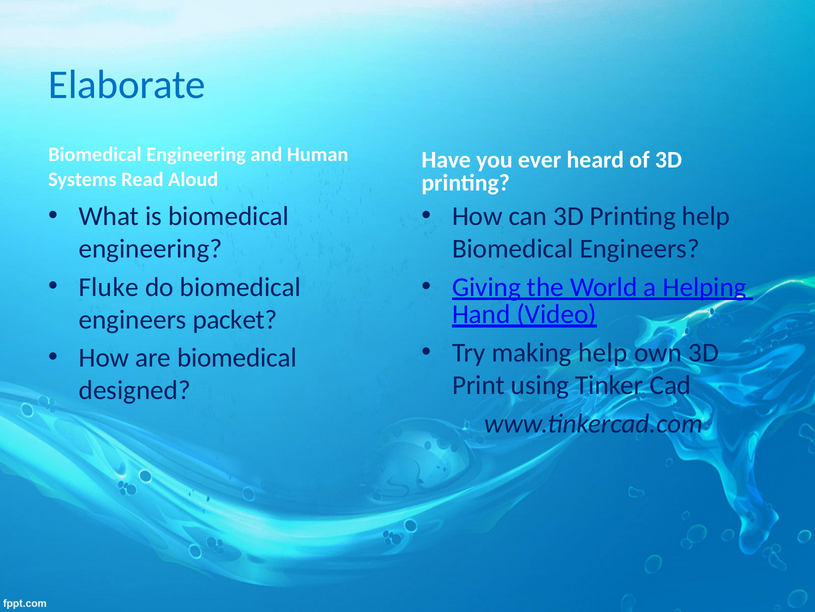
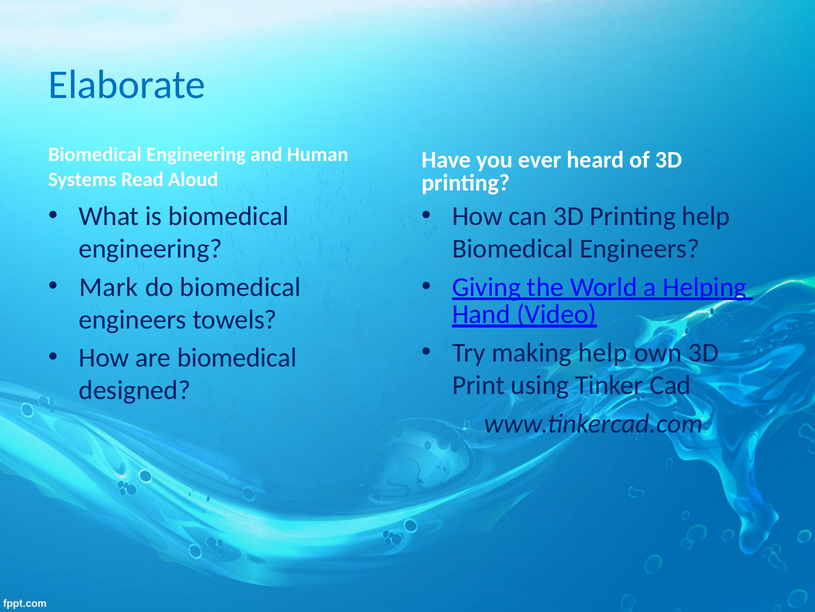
Fluke: Fluke -> Mark
packet: packet -> towels
